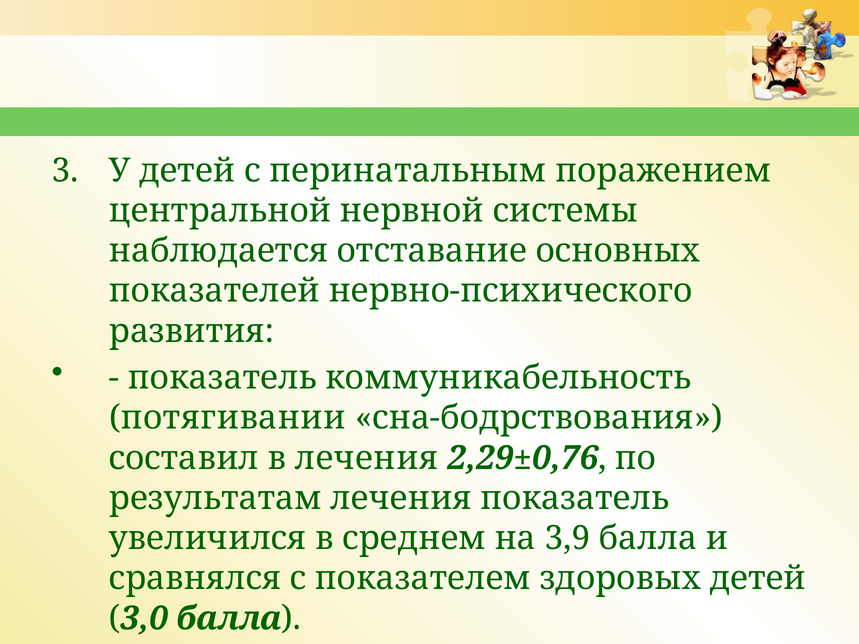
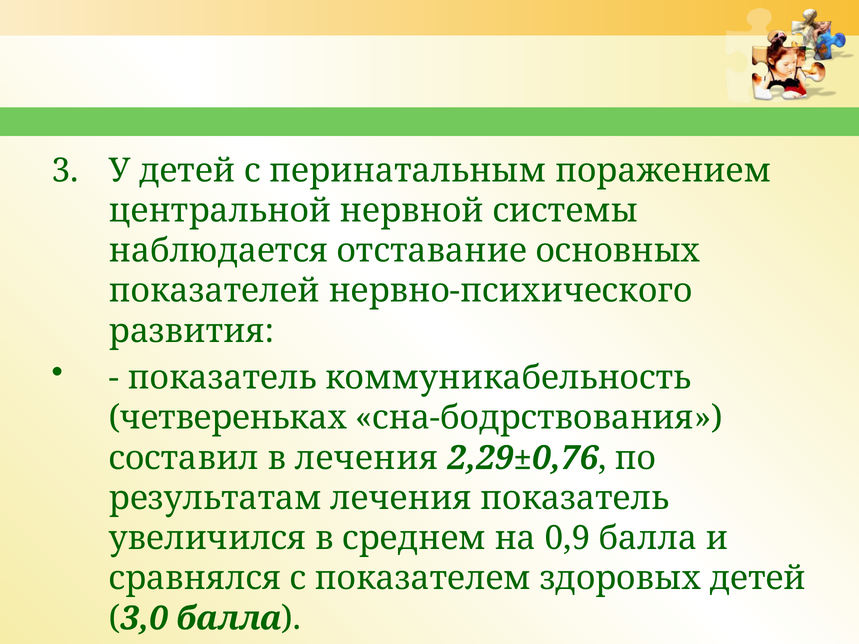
потягивании: потягивании -> четвереньках
3,9: 3,9 -> 0,9
